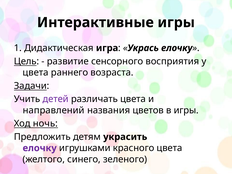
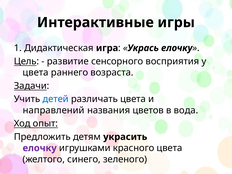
детей colour: purple -> blue
в игры: игры -> вода
ночь: ночь -> опыт
